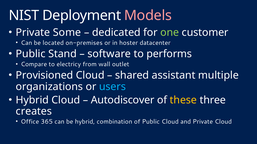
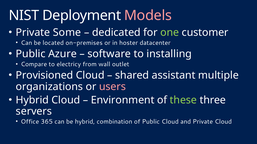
Stand: Stand -> Azure
performs: performs -> installing
users colour: light blue -> pink
Autodiscover: Autodiscover -> Environment
these colour: yellow -> light green
creates: creates -> servers
